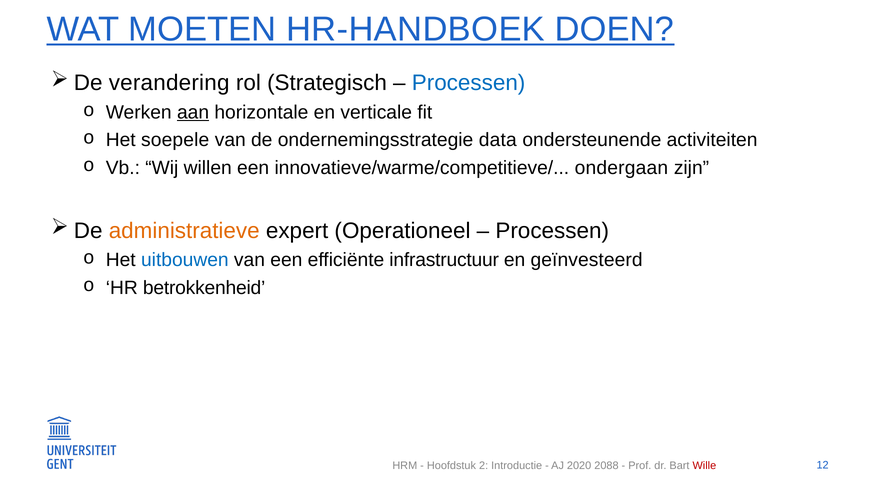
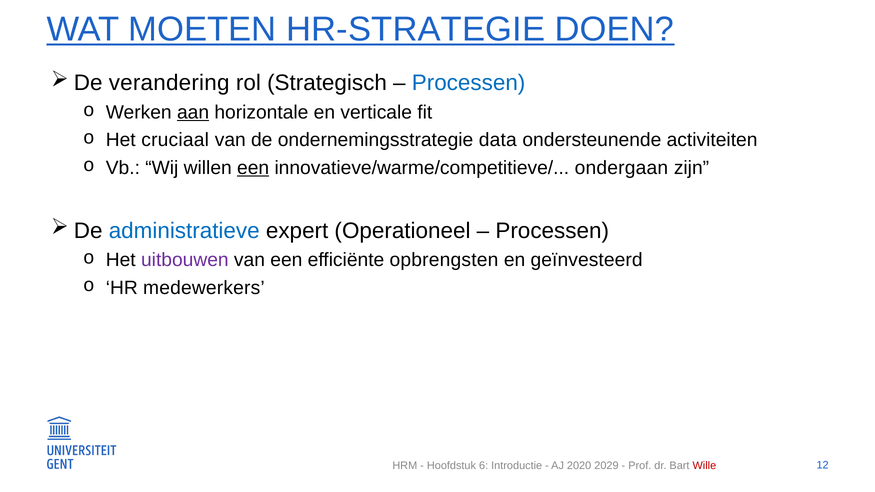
HR-HANDBOEK: HR-HANDBOEK -> HR-STRATEGIE
soepele: soepele -> cruciaal
een at (253, 168) underline: none -> present
administratieve colour: orange -> blue
uitbouwen colour: blue -> purple
infrastructuur: infrastructuur -> opbrengsten
betrokkenheid: betrokkenheid -> medewerkers
2: 2 -> 6
2088: 2088 -> 2029
